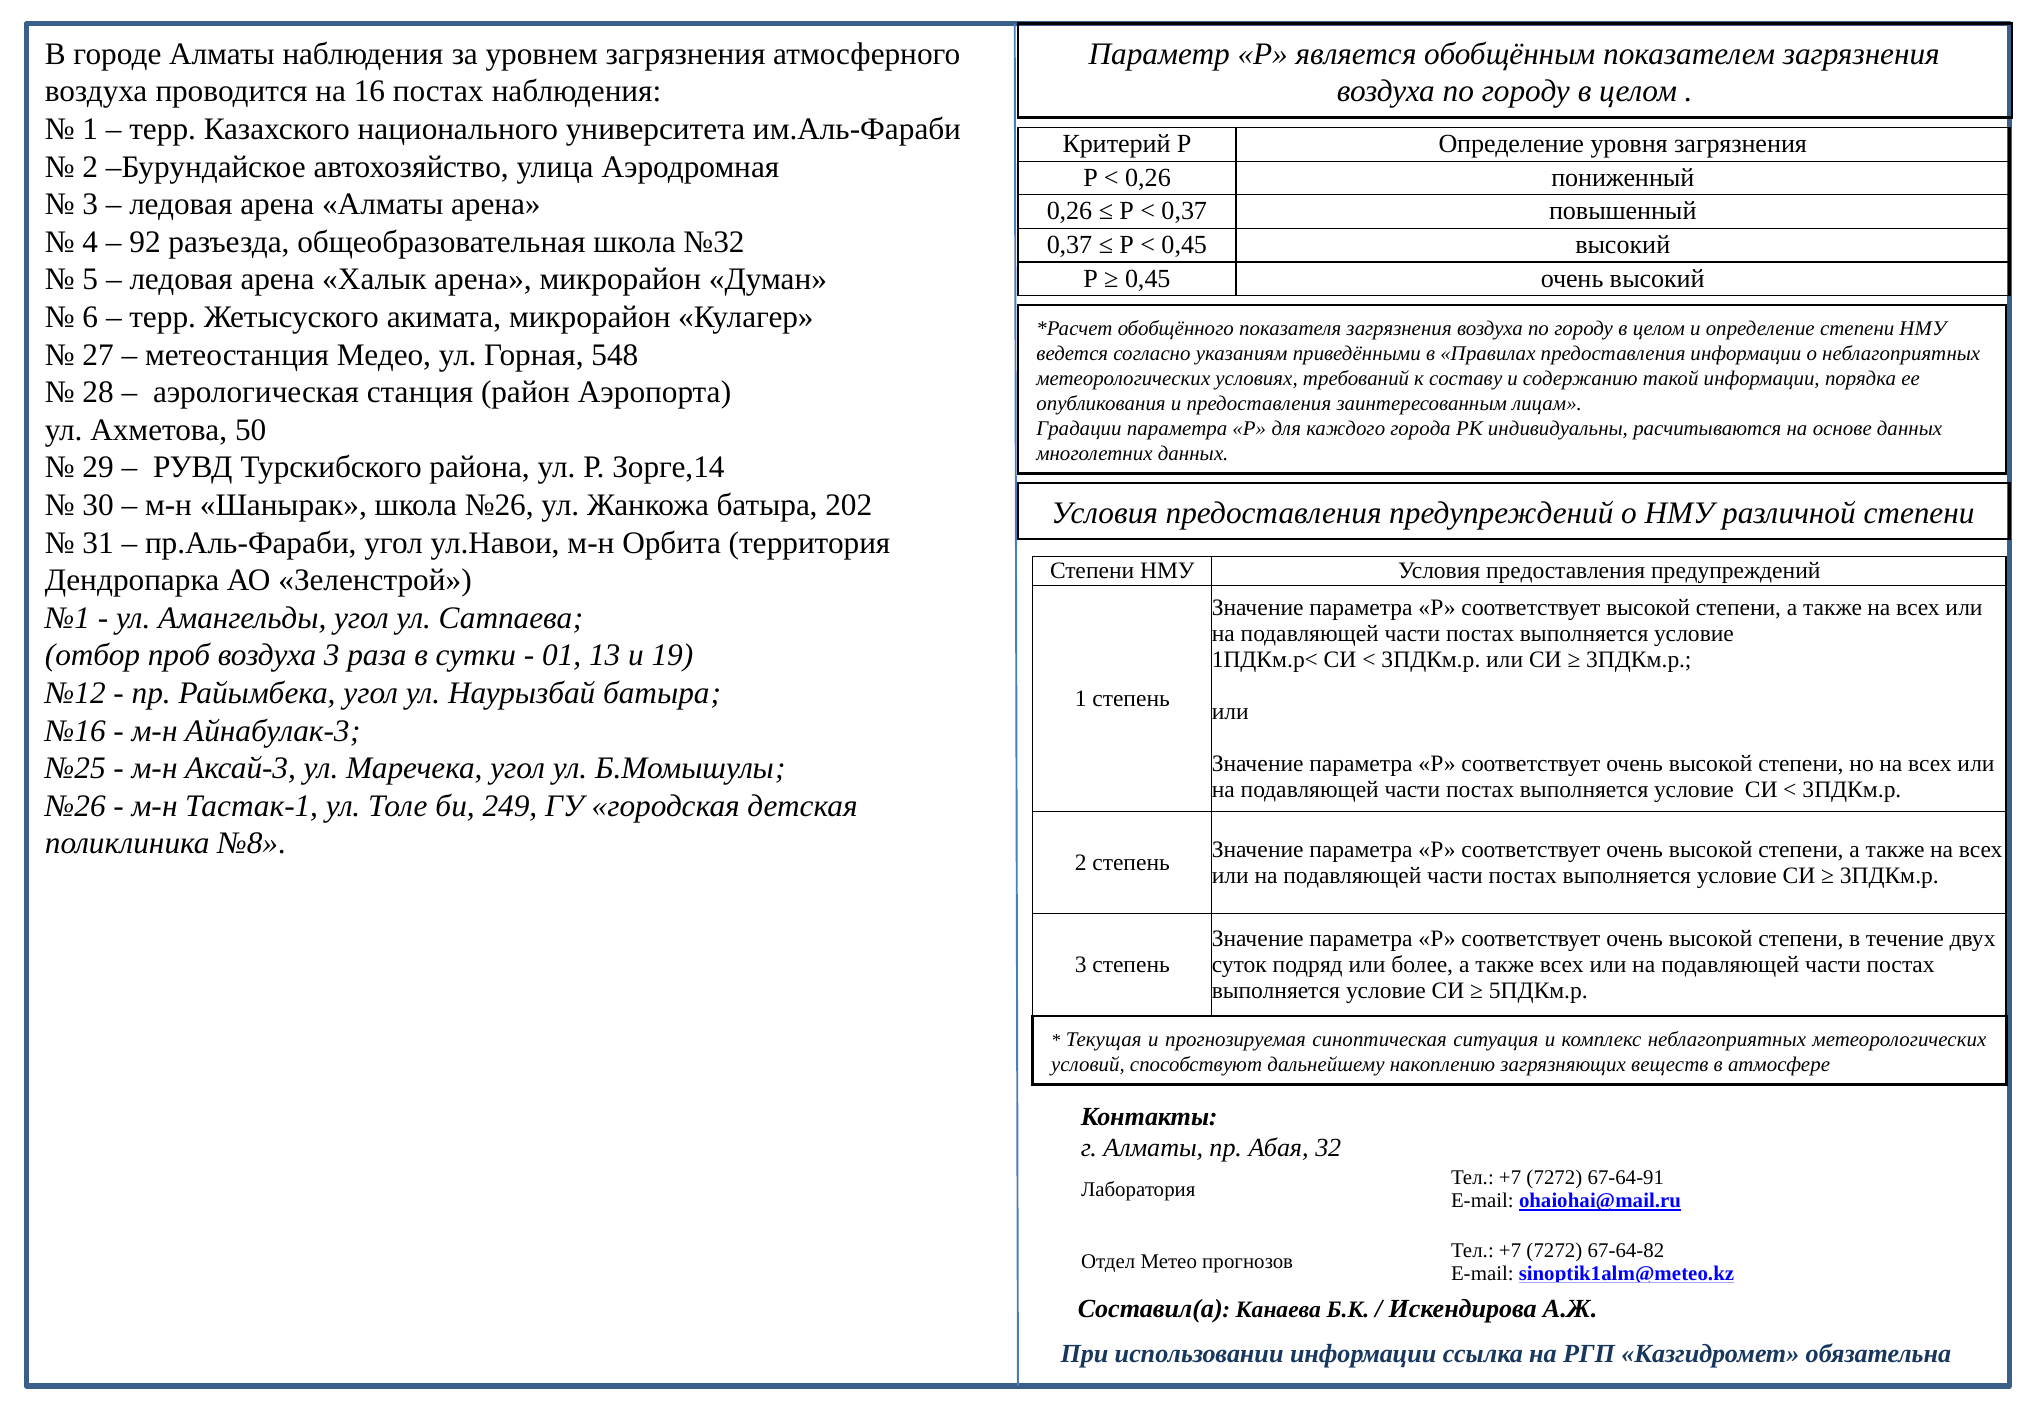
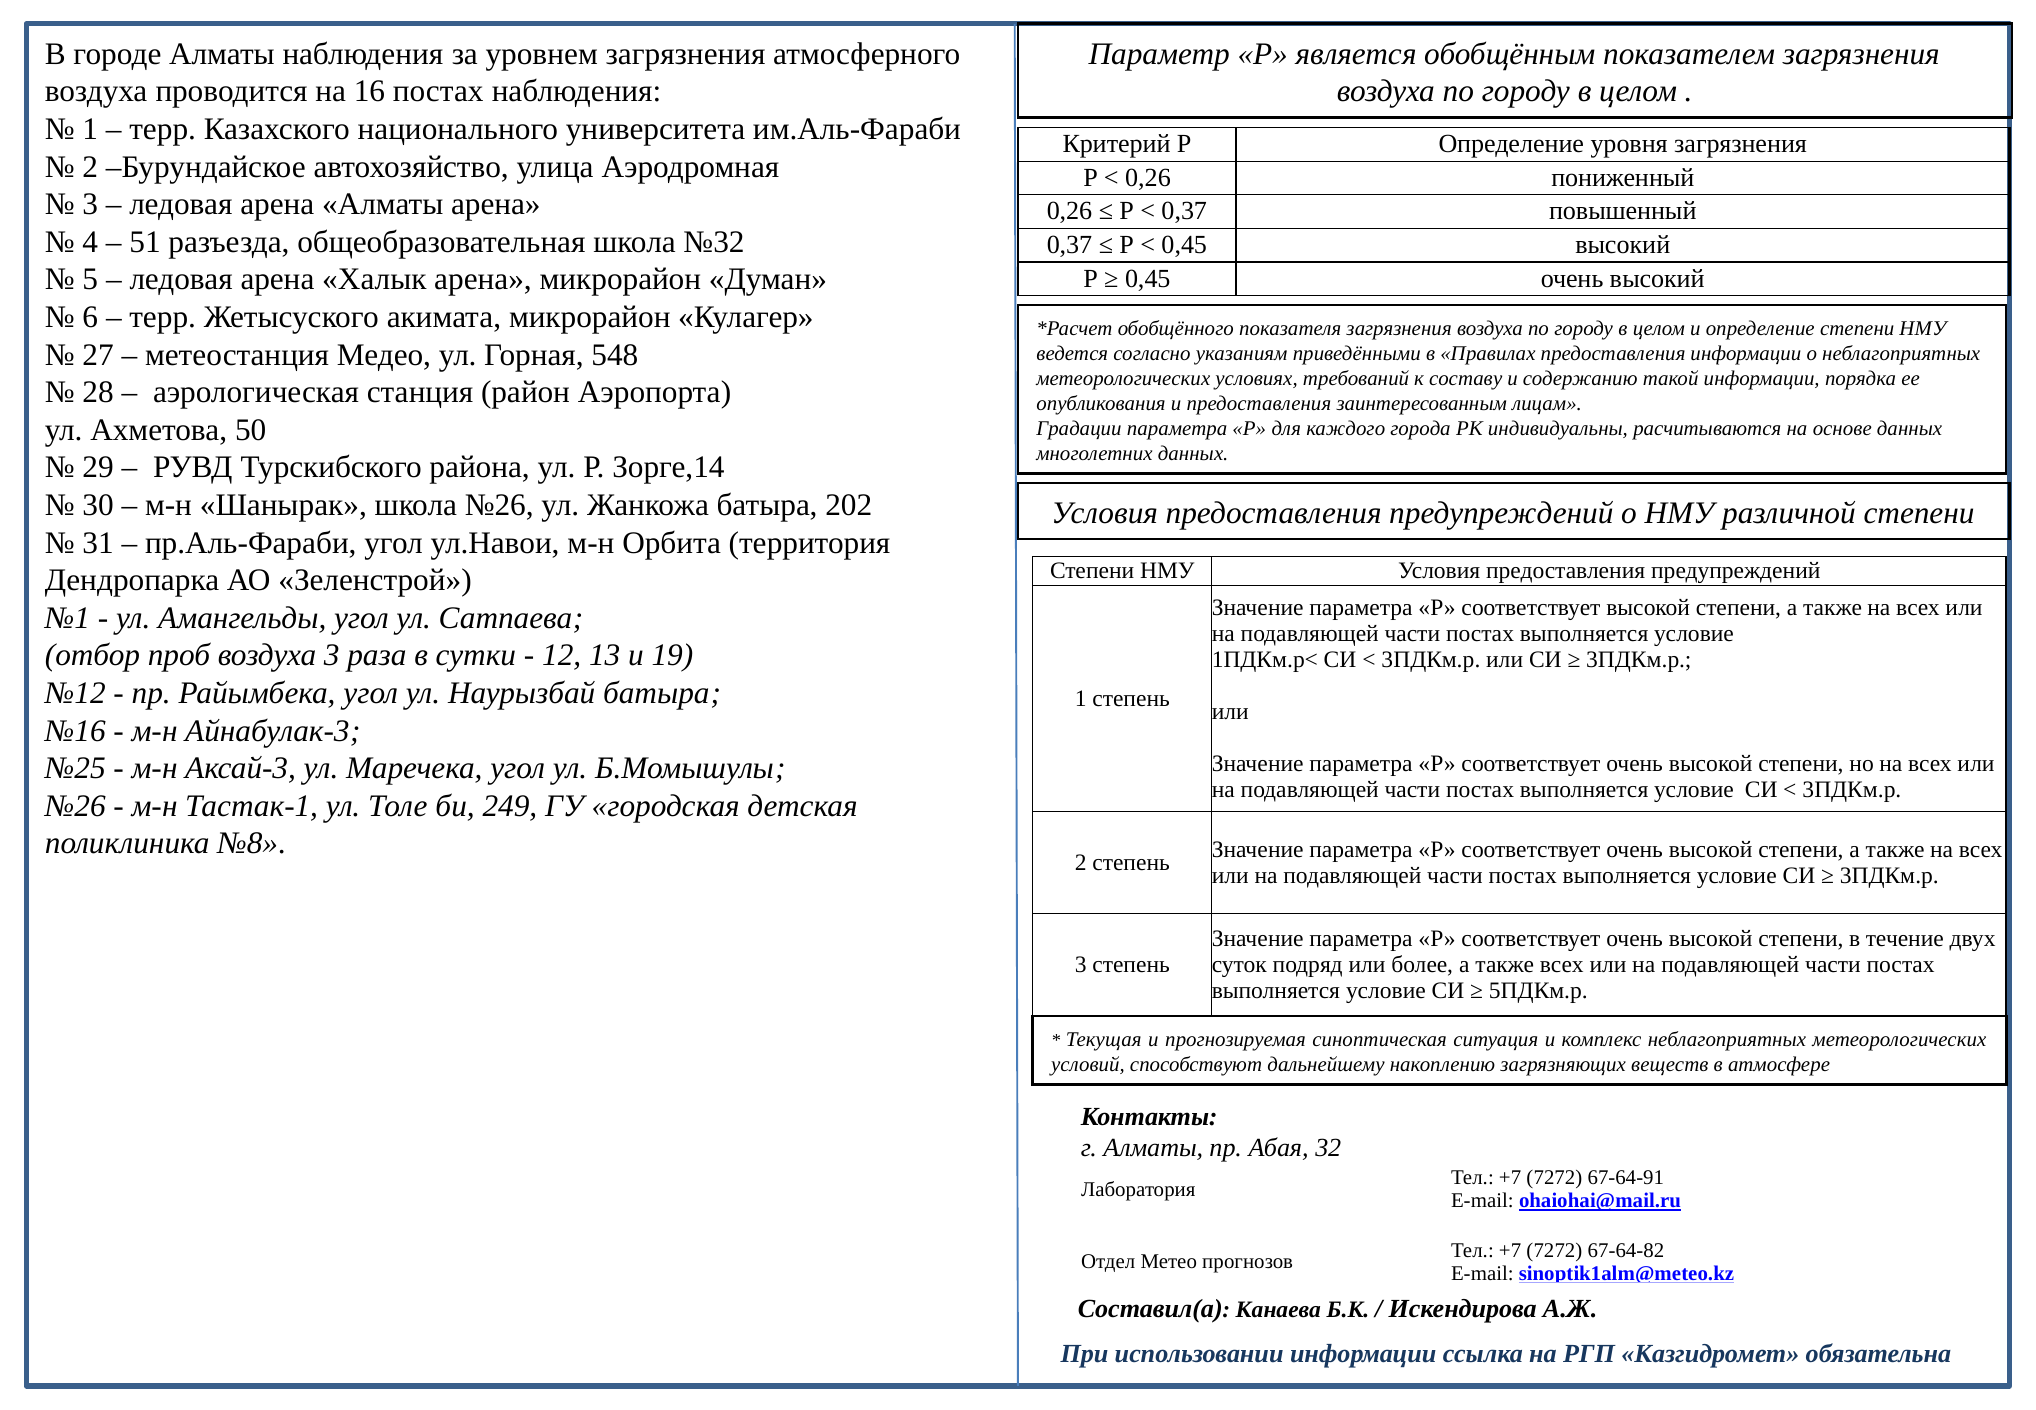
92: 92 -> 51
01: 01 -> 12
